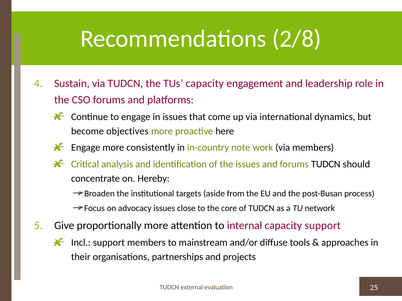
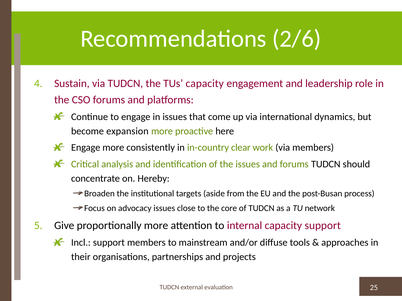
2/8: 2/8 -> 2/6
objectives: objectives -> expansion
note: note -> clear
